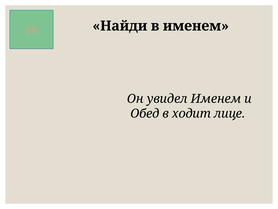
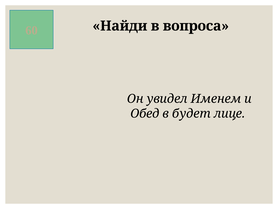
в именем: именем -> вопроса
ходит: ходит -> будет
